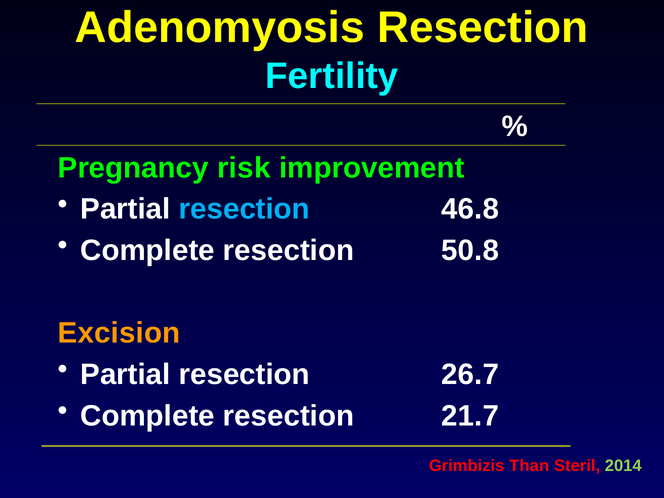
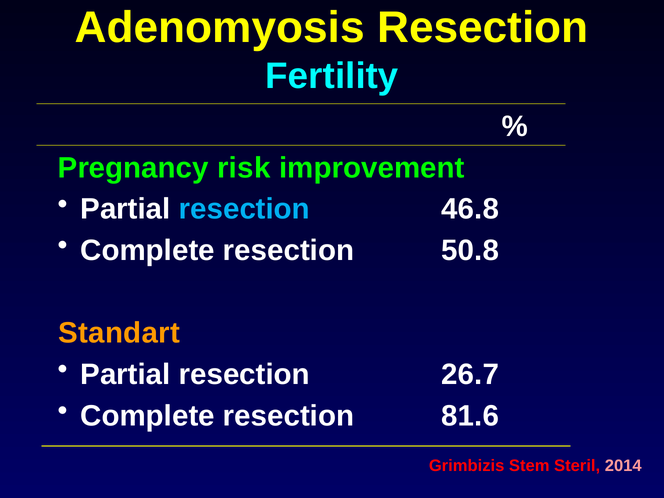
Excision: Excision -> Standart
21.7: 21.7 -> 81.6
Than: Than -> Stem
2014 colour: light green -> pink
